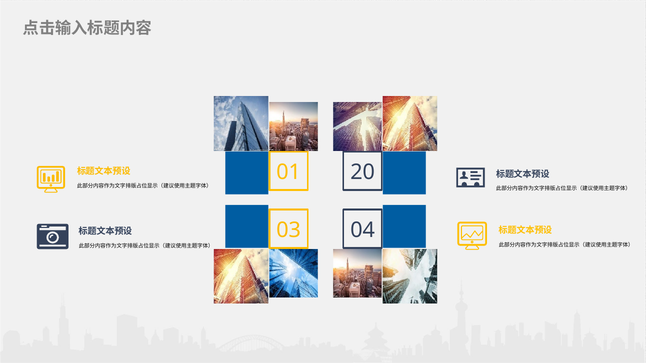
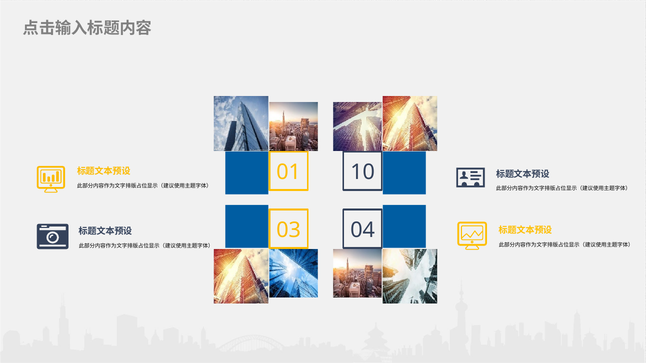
20: 20 -> 10
